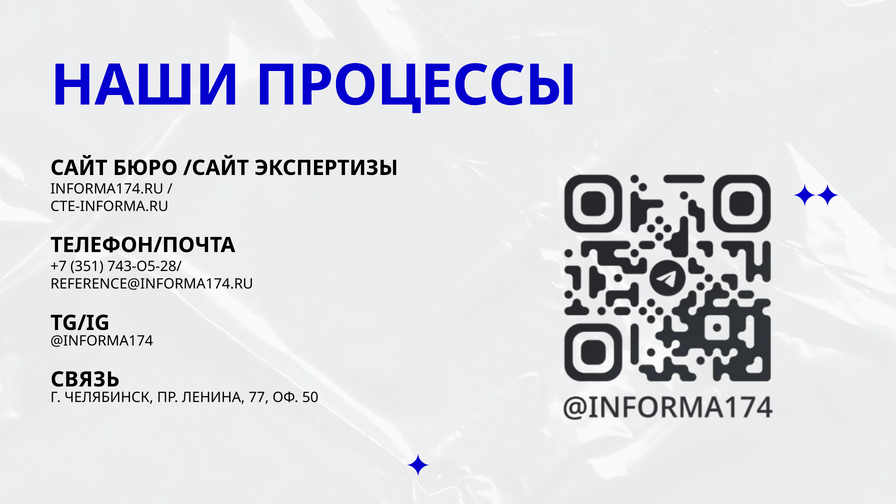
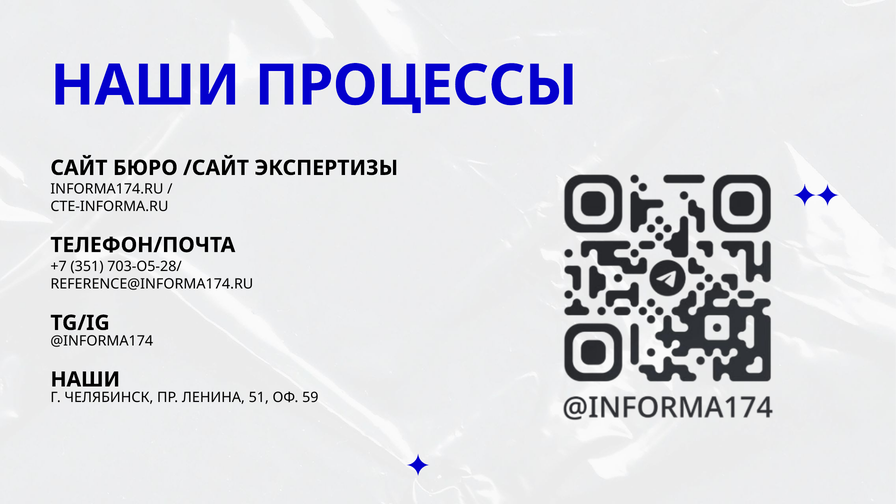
743-О5-28/: 743-О5-28/ -> 703-О5-28/
СВЯЗЬ at (85, 380): СВЯЗЬ -> НАШИ
77: 77 -> 51
50: 50 -> 59
